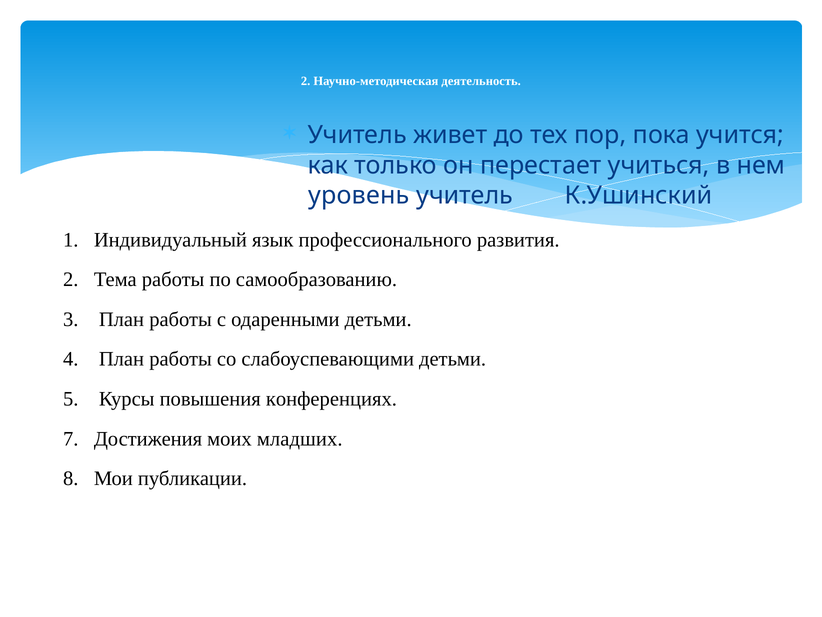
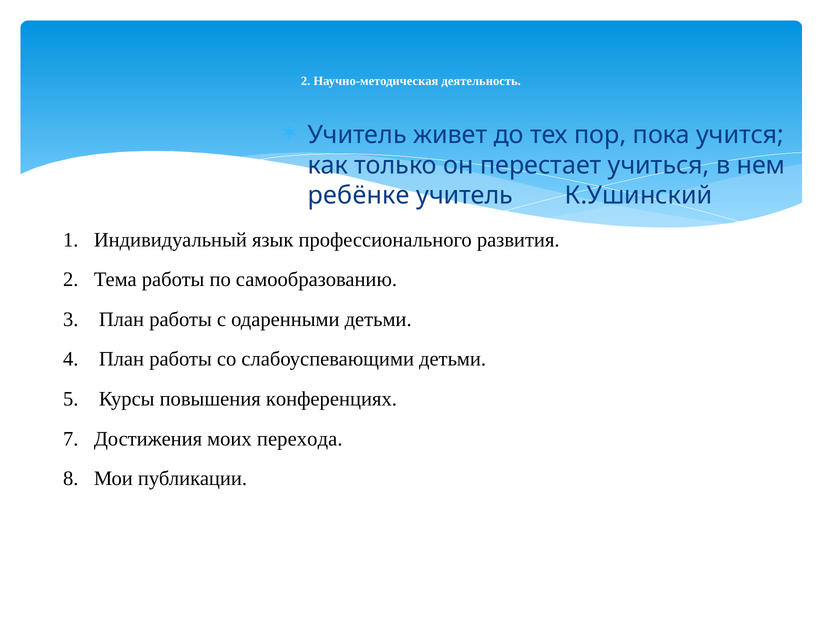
уровень: уровень -> ребёнке
младших: младших -> перехода
